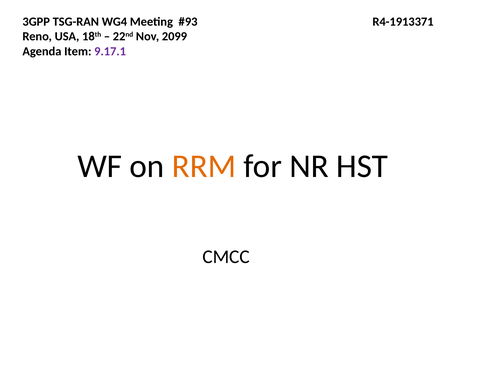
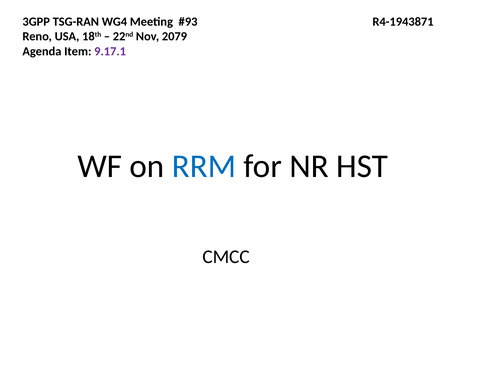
R4-1913371: R4-1913371 -> R4-1943871
2099: 2099 -> 2079
RRM colour: orange -> blue
